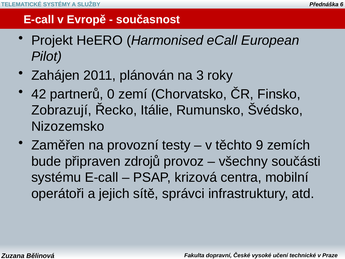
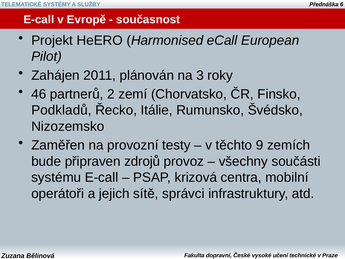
42: 42 -> 46
0: 0 -> 2
Zobrazují: Zobrazují -> Podkladů
